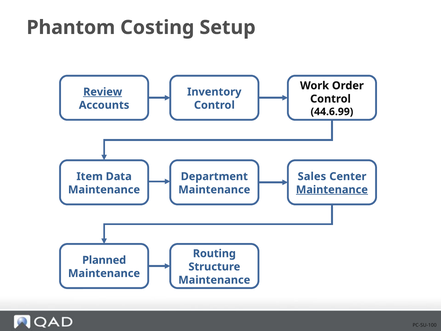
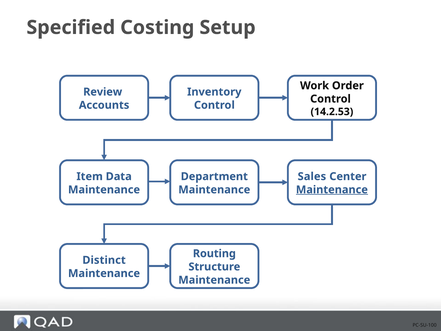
Phantom: Phantom -> Specified
Review underline: present -> none
44.6.99: 44.6.99 -> 14.2.53
Planned: Planned -> Distinct
